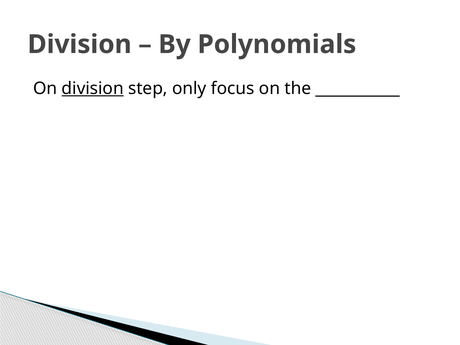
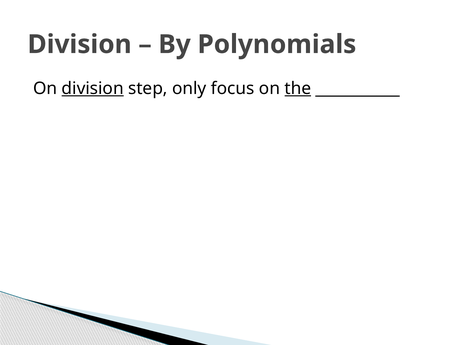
the underline: none -> present
